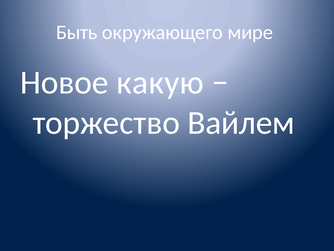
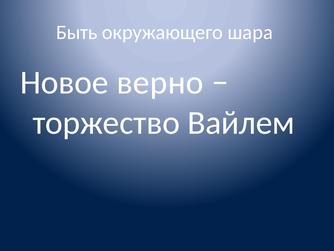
мире: мире -> шара
какую: какую -> верно
